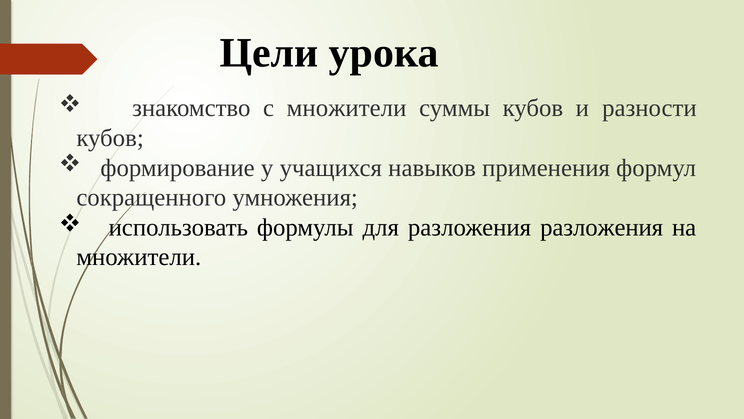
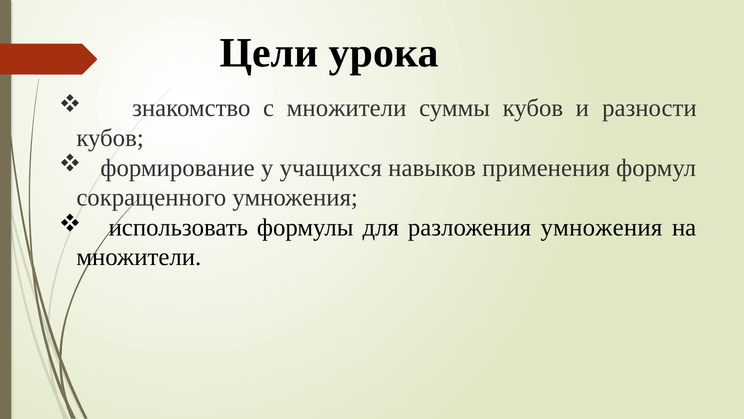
разложения разложения: разложения -> умножения
